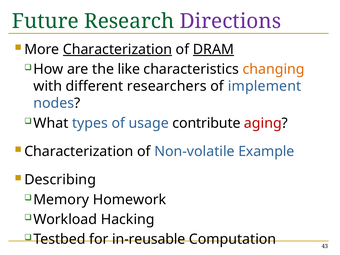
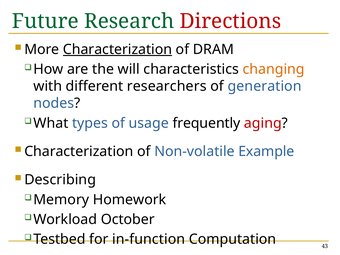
Directions colour: purple -> red
DRAM underline: present -> none
like: like -> will
implement: implement -> generation
contribute: contribute -> frequently
Hacking: Hacking -> October
in-reusable: in-reusable -> in-function
